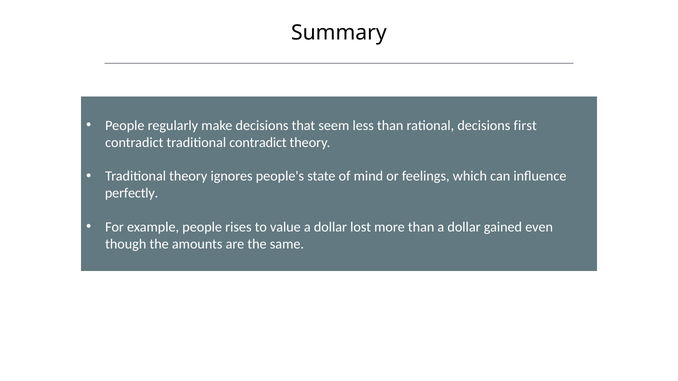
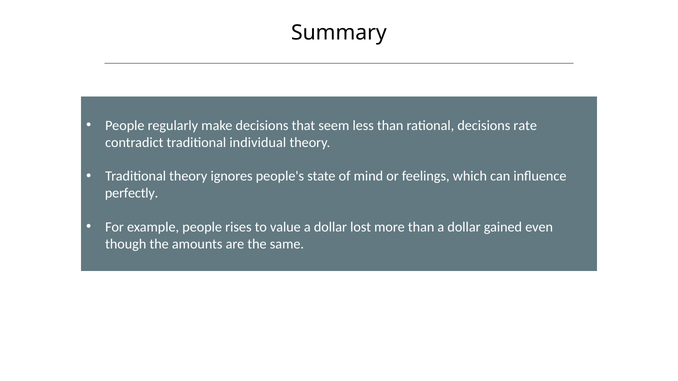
first: first -> rate
traditional contradict: contradict -> individual
